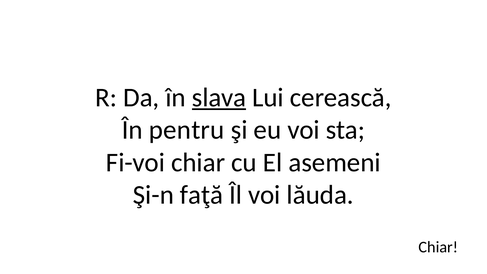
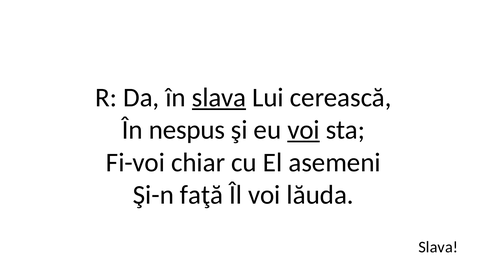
pentru: pentru -> nespus
voi at (304, 130) underline: none -> present
Chiar at (438, 247): Chiar -> Slava
